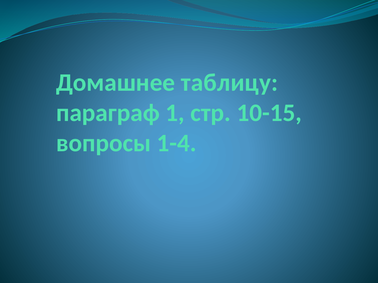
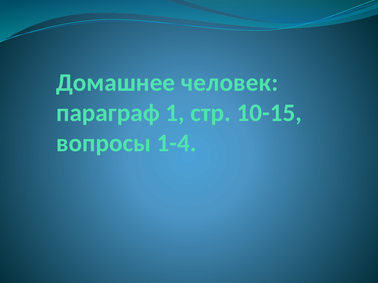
таблицу: таблицу -> человек
